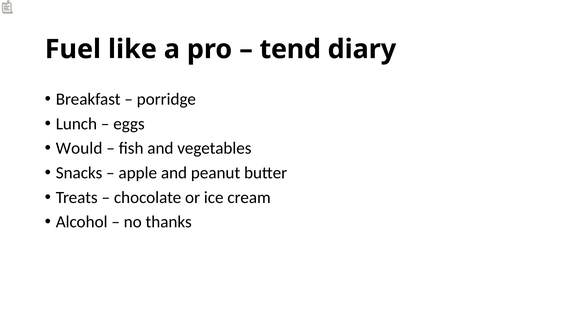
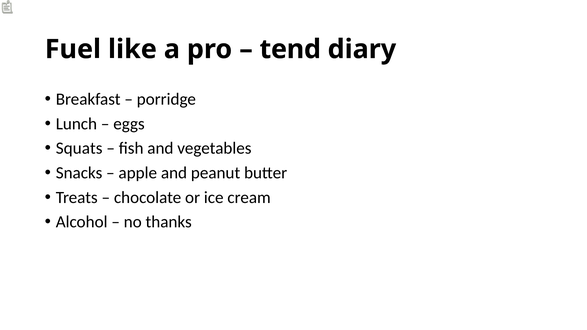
Would: Would -> Squats
